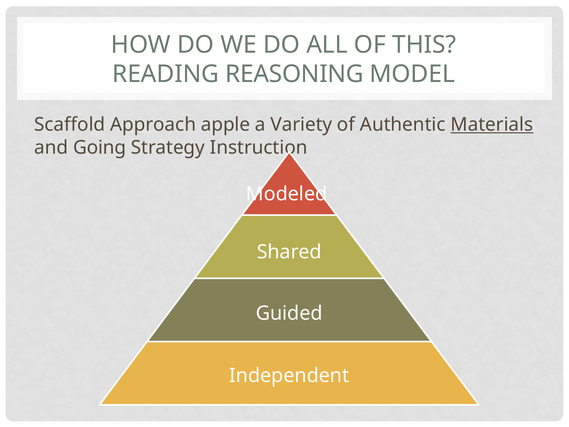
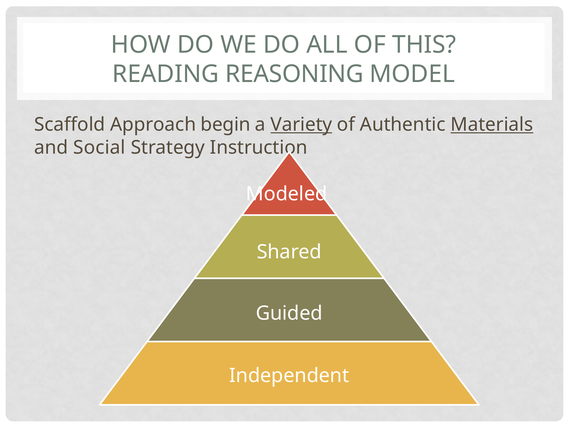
apple: apple -> begin
Variety underline: none -> present
Going: Going -> Social
